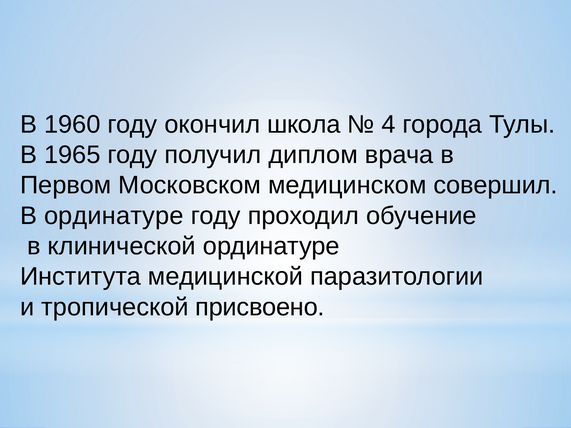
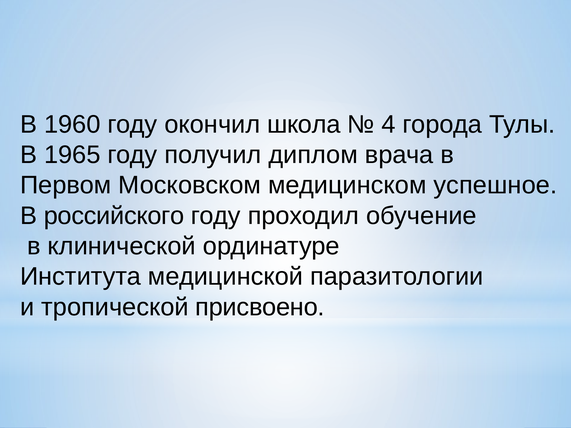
совершил: совершил -> успешное
В ординатуре: ординатуре -> российского
